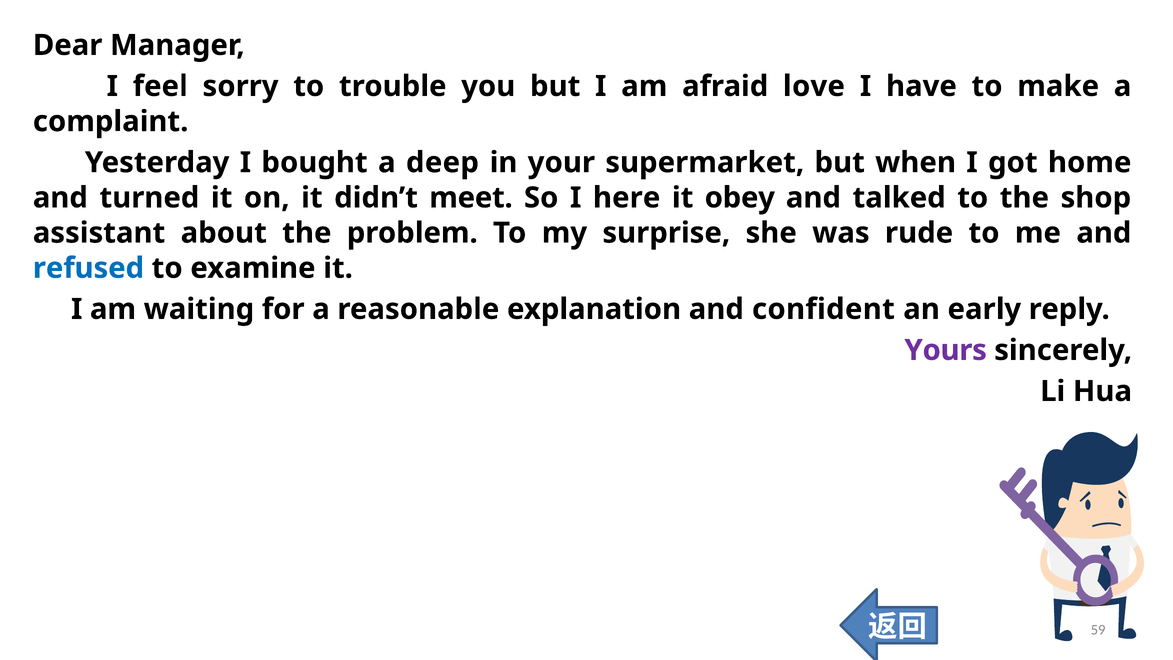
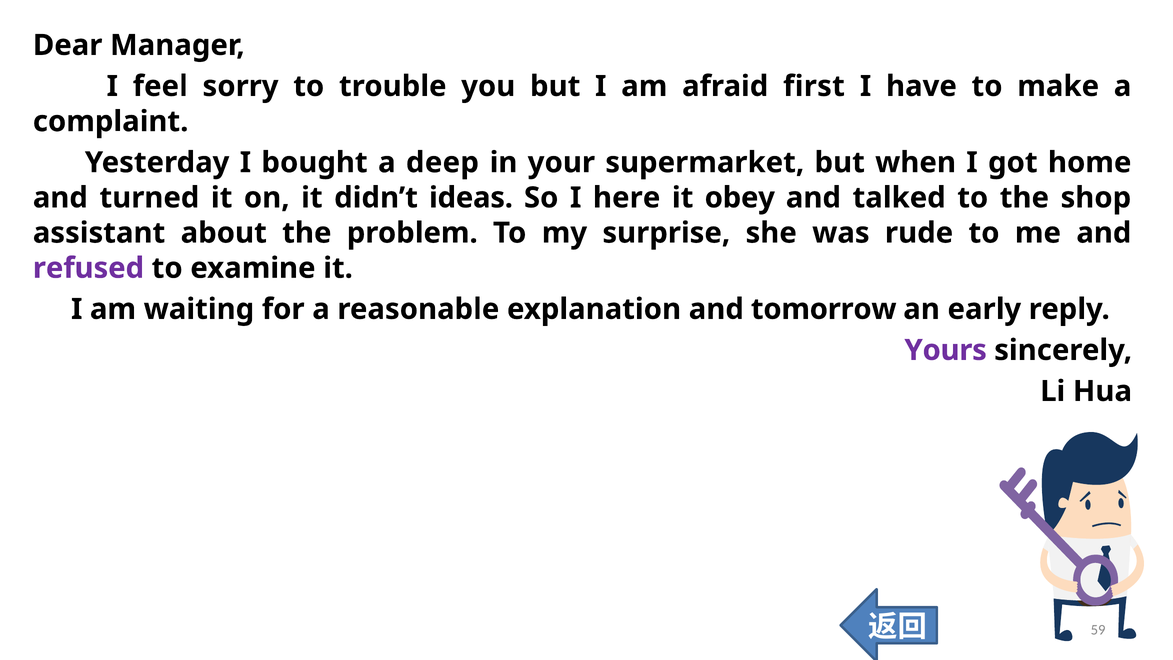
love: love -> first
meet: meet -> ideas
refused colour: blue -> purple
confident: confident -> tomorrow
